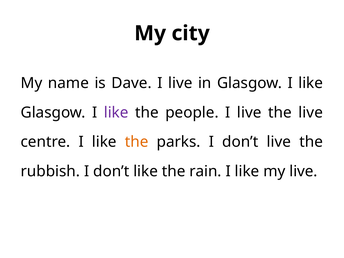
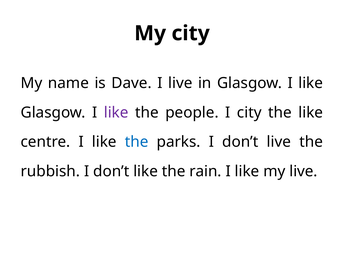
people I live: live -> city
the live: live -> like
the at (137, 142) colour: orange -> blue
